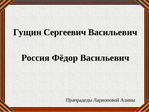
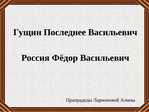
Сергеевич: Сергеевич -> Последнее
